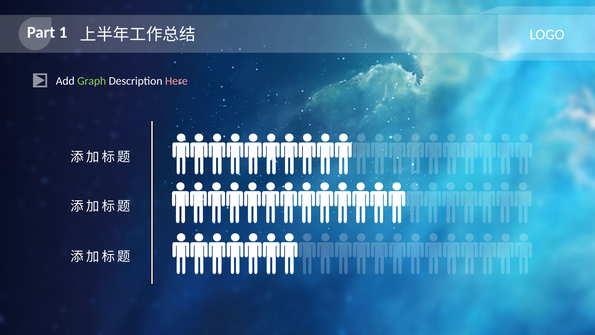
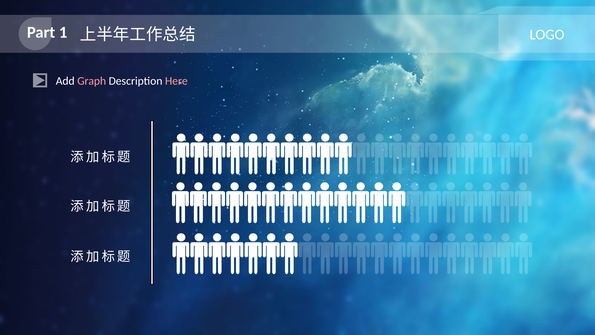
Graph colour: light green -> pink
